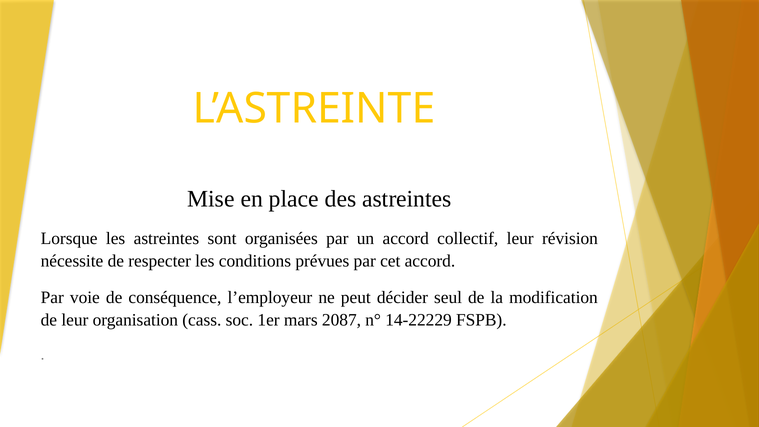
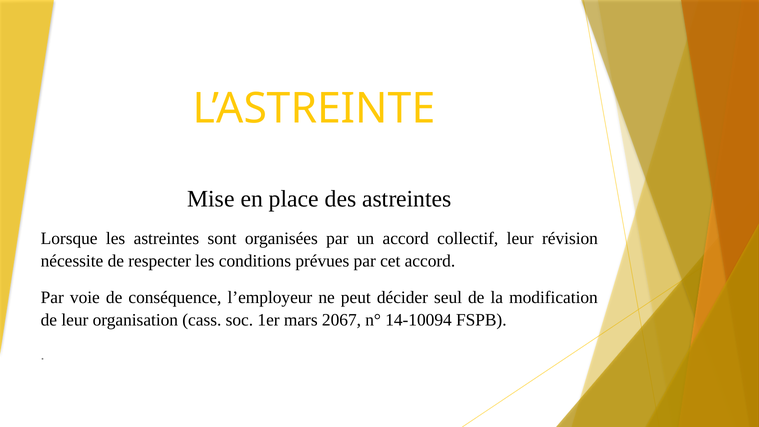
2087: 2087 -> 2067
14-22229: 14-22229 -> 14-10094
